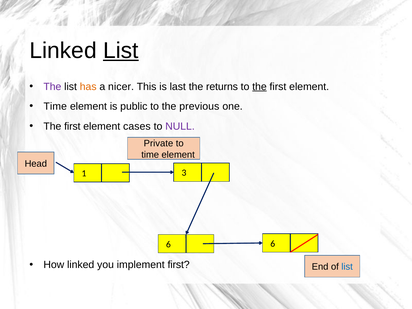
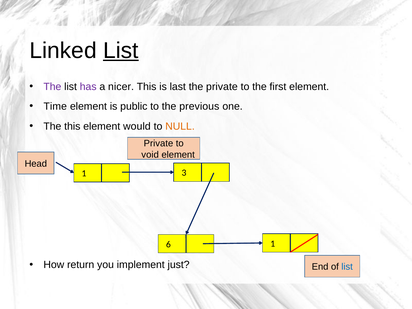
has colour: orange -> purple
the returns: returns -> private
the at (259, 87) underline: present -> none
first at (72, 126): first -> this
cases: cases -> would
NULL colour: purple -> orange
time at (150, 155): time -> void
6 6: 6 -> 1
How linked: linked -> return
implement first: first -> just
